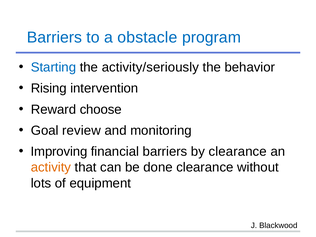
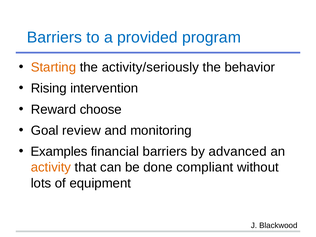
obstacle: obstacle -> provided
Starting colour: blue -> orange
Improving: Improving -> Examples
by clearance: clearance -> advanced
done clearance: clearance -> compliant
